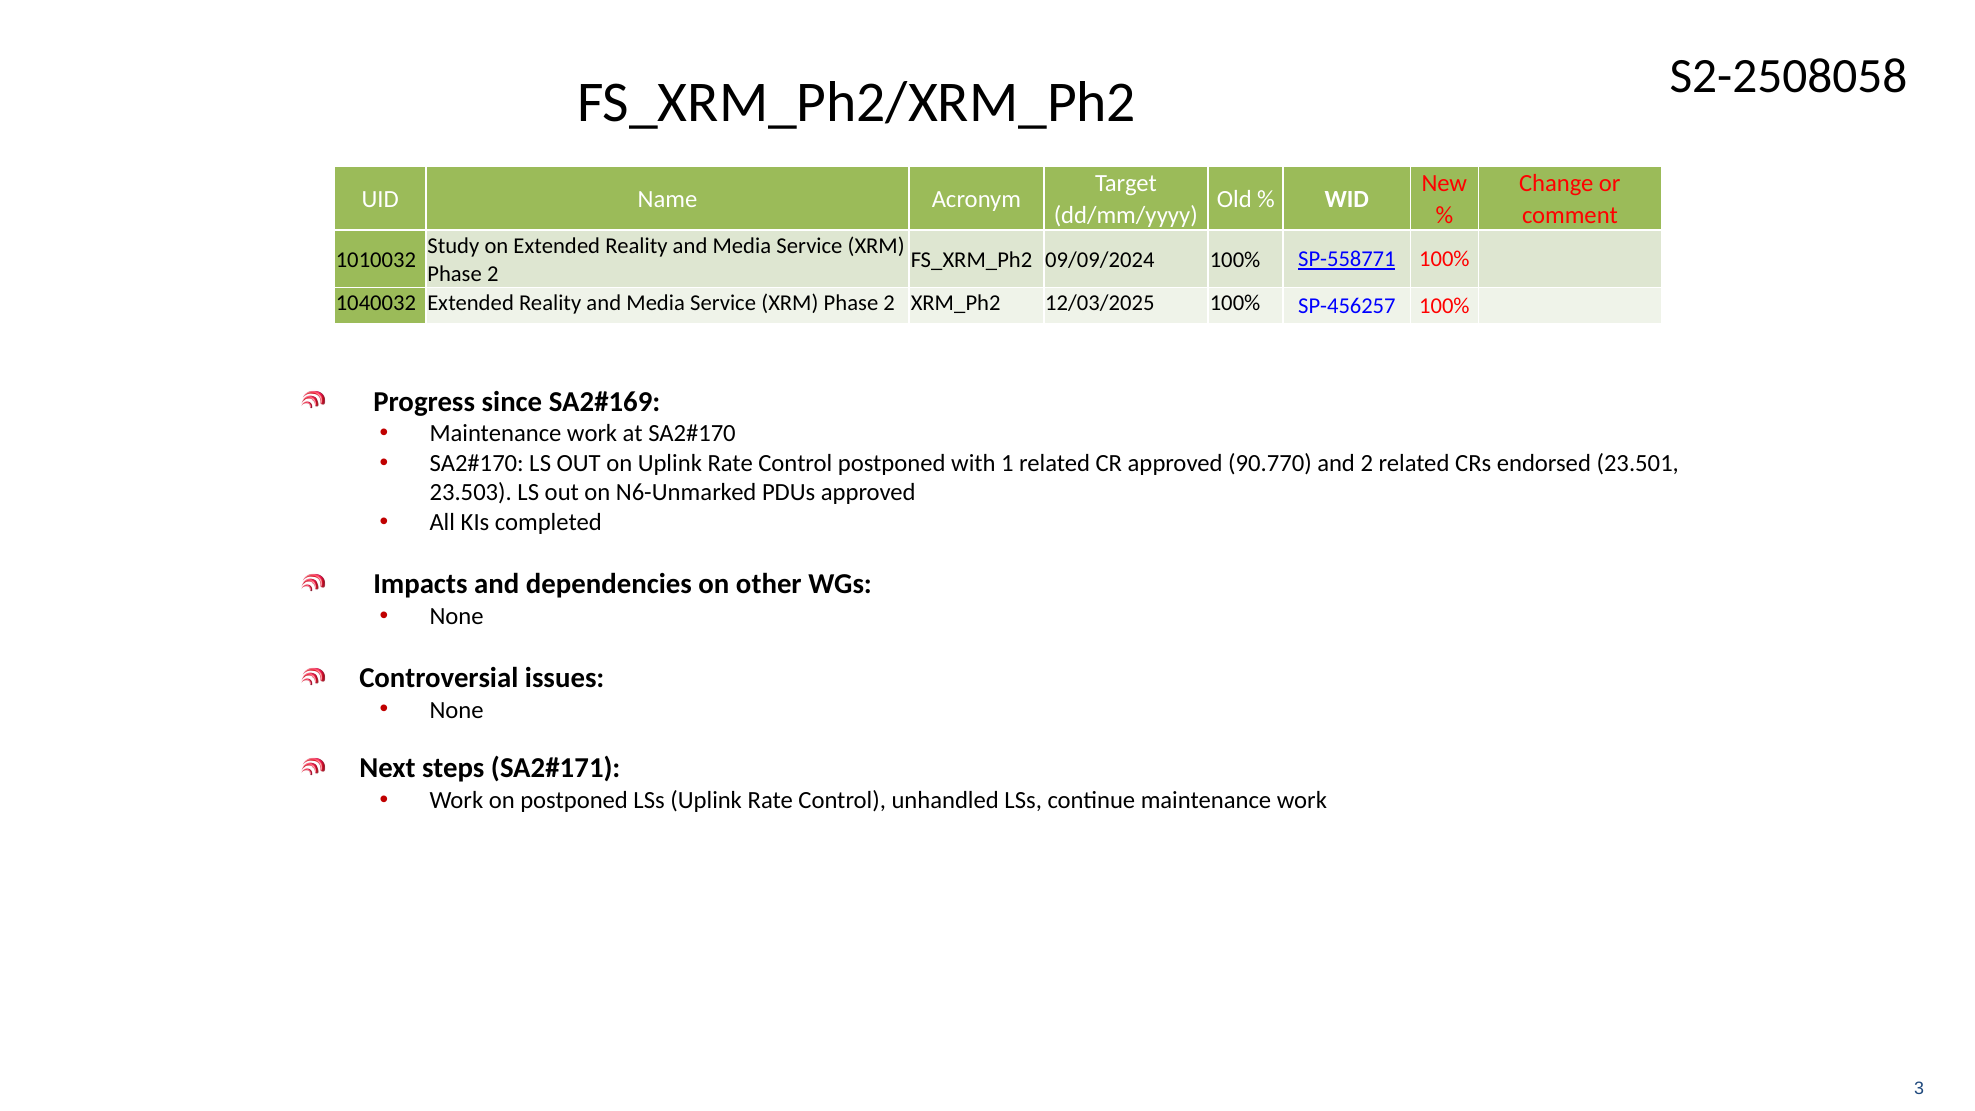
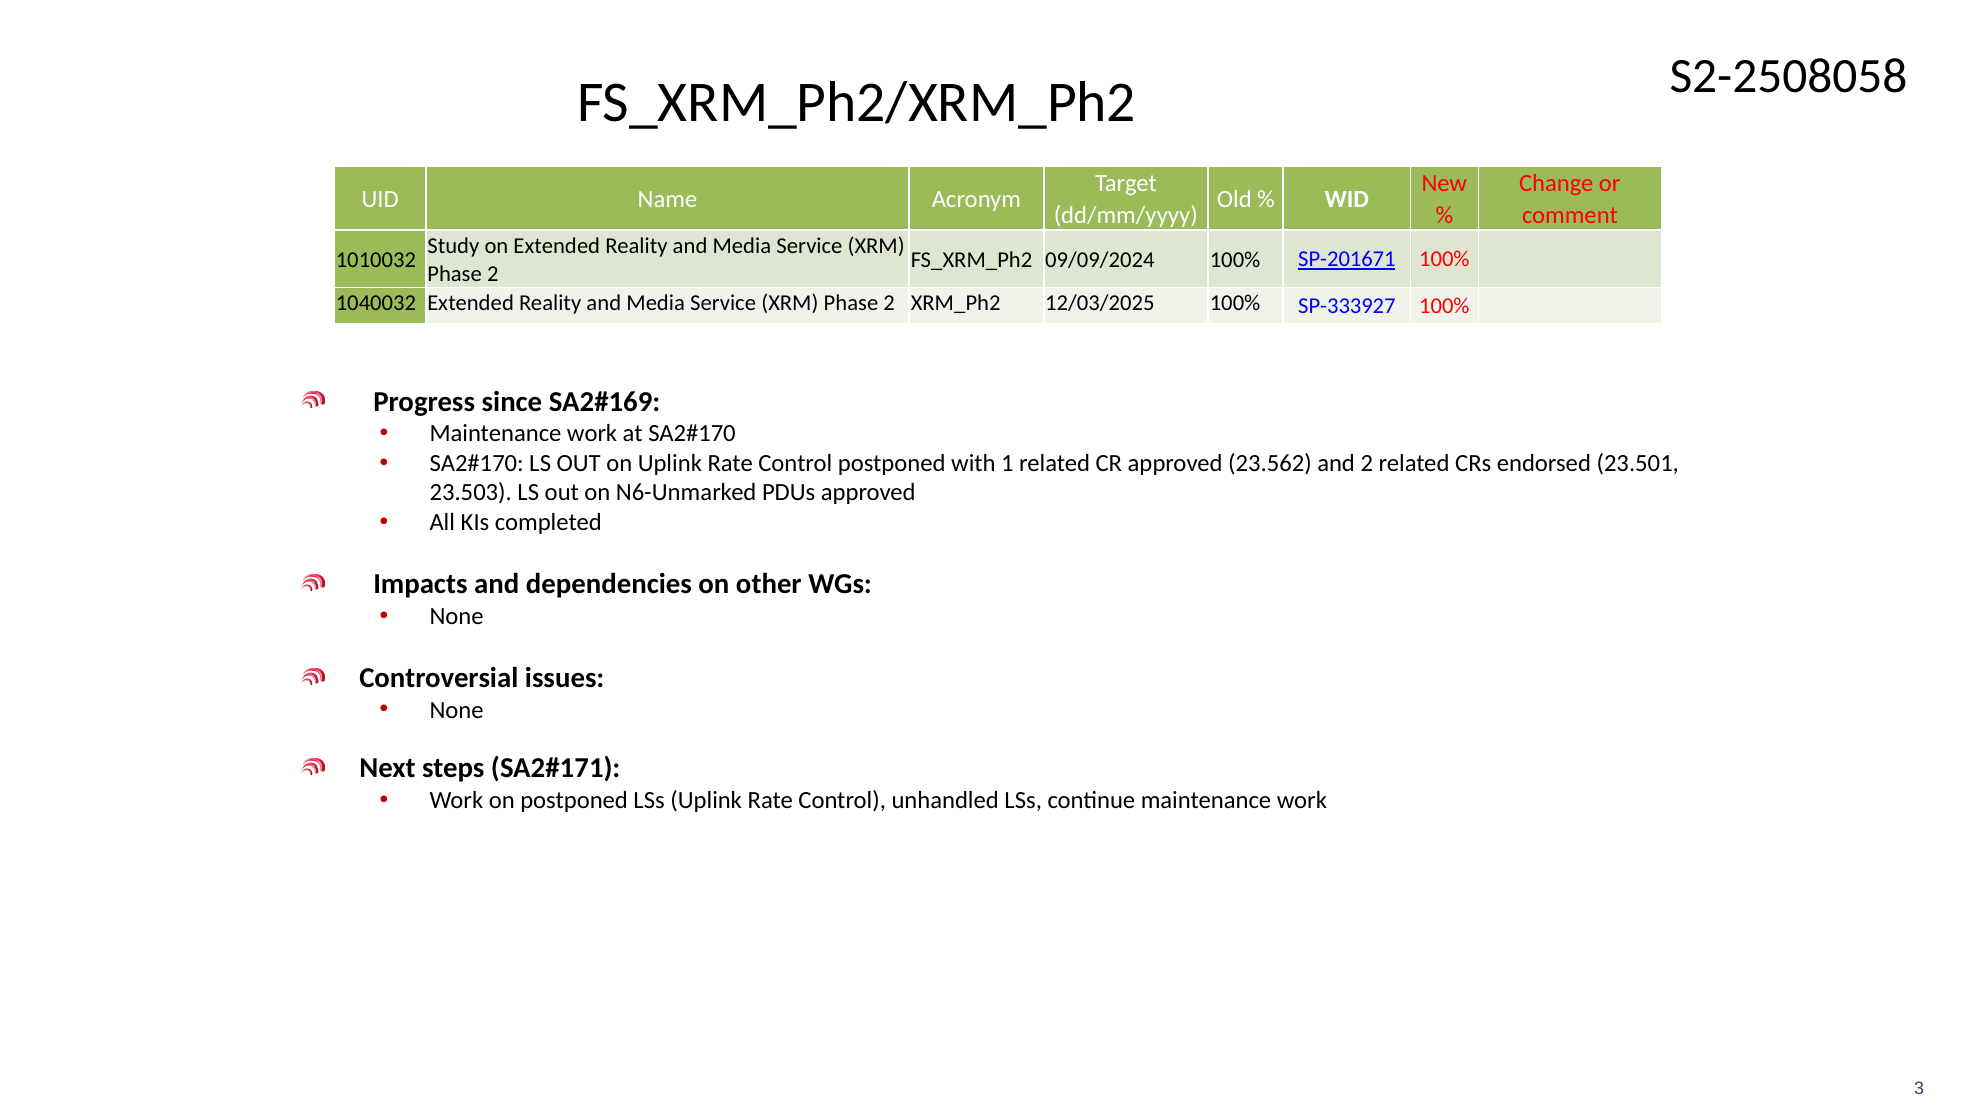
SP-558771: SP-558771 -> SP-201671
SP-456257: SP-456257 -> SP-333927
90.770: 90.770 -> 23.562
